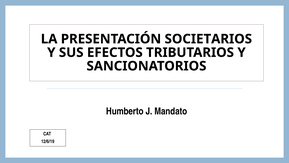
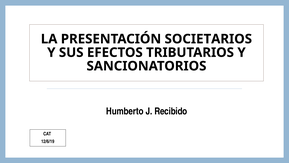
Mandato: Mandato -> Recibido
